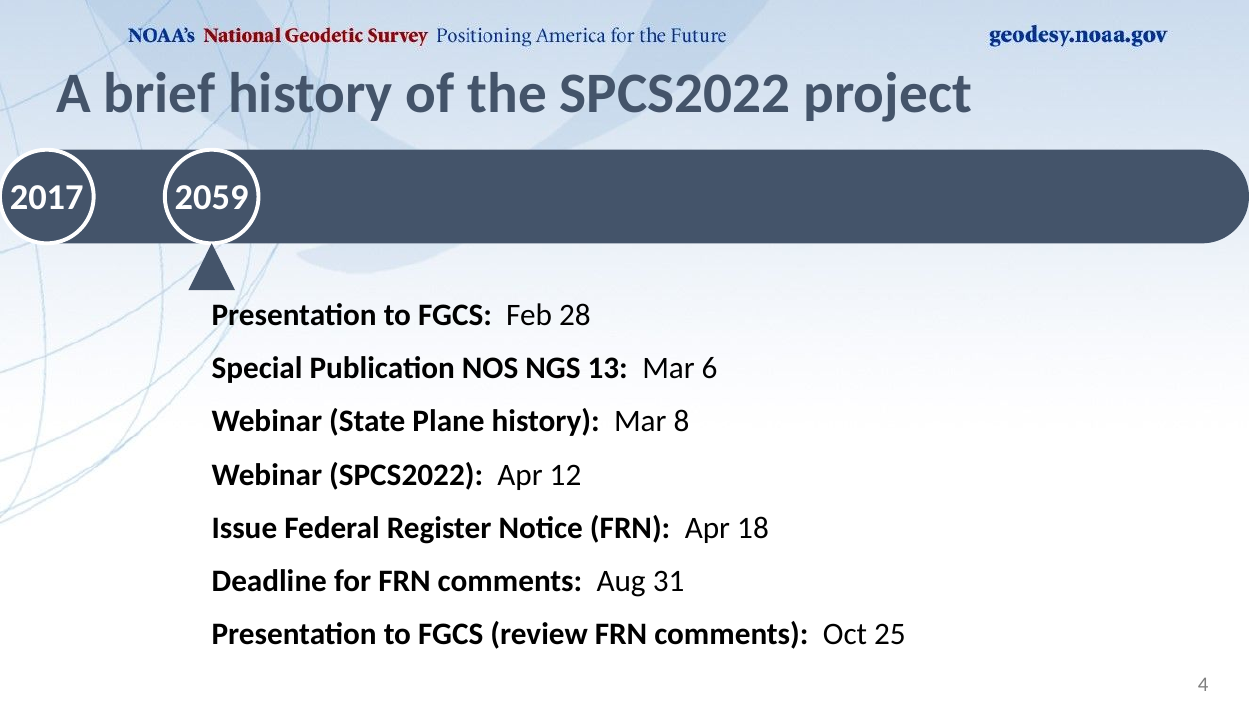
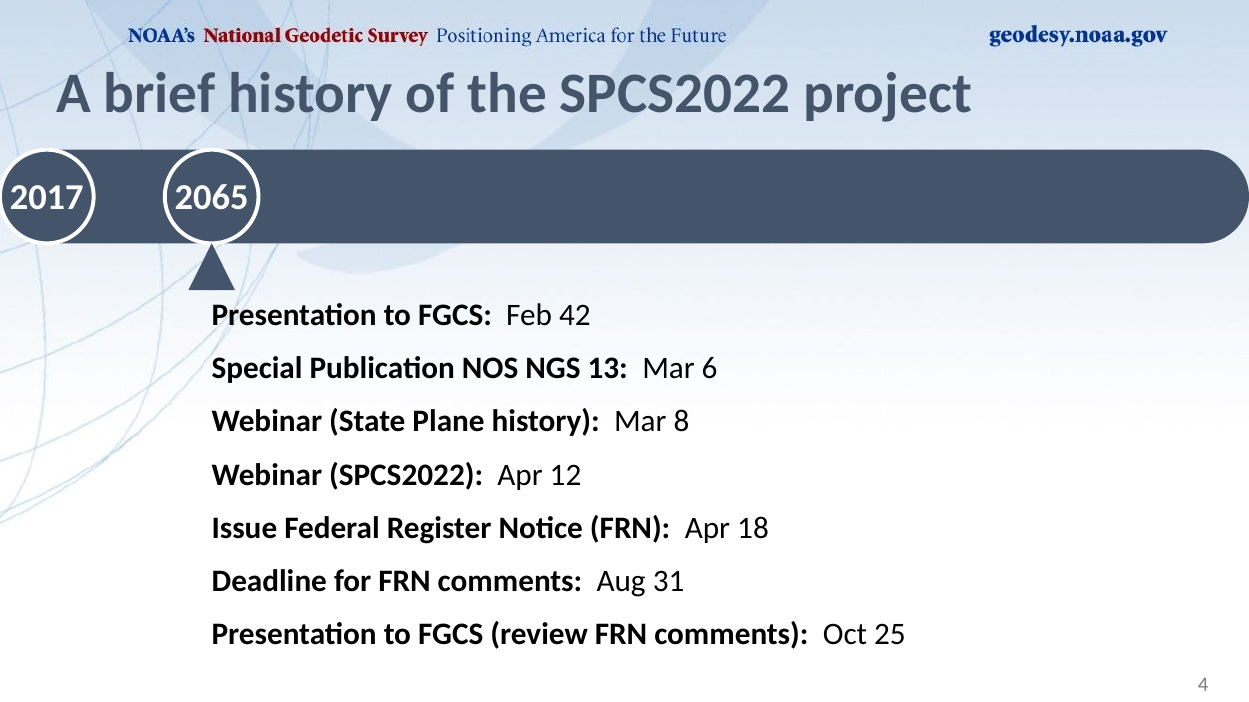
2059: 2059 -> 2065
28: 28 -> 42
